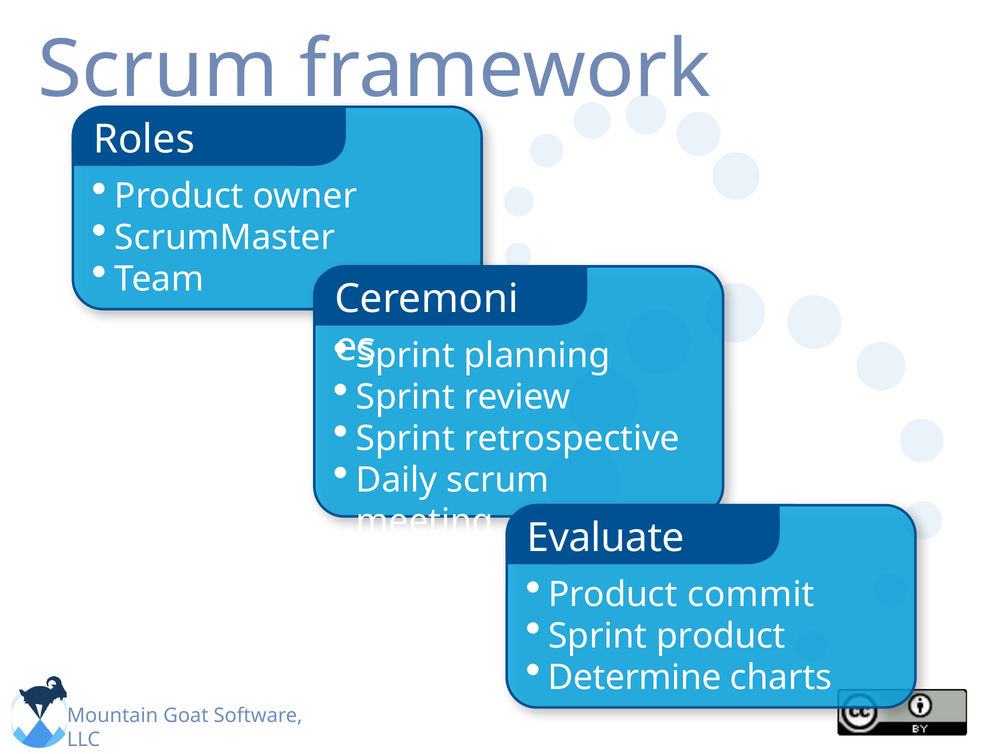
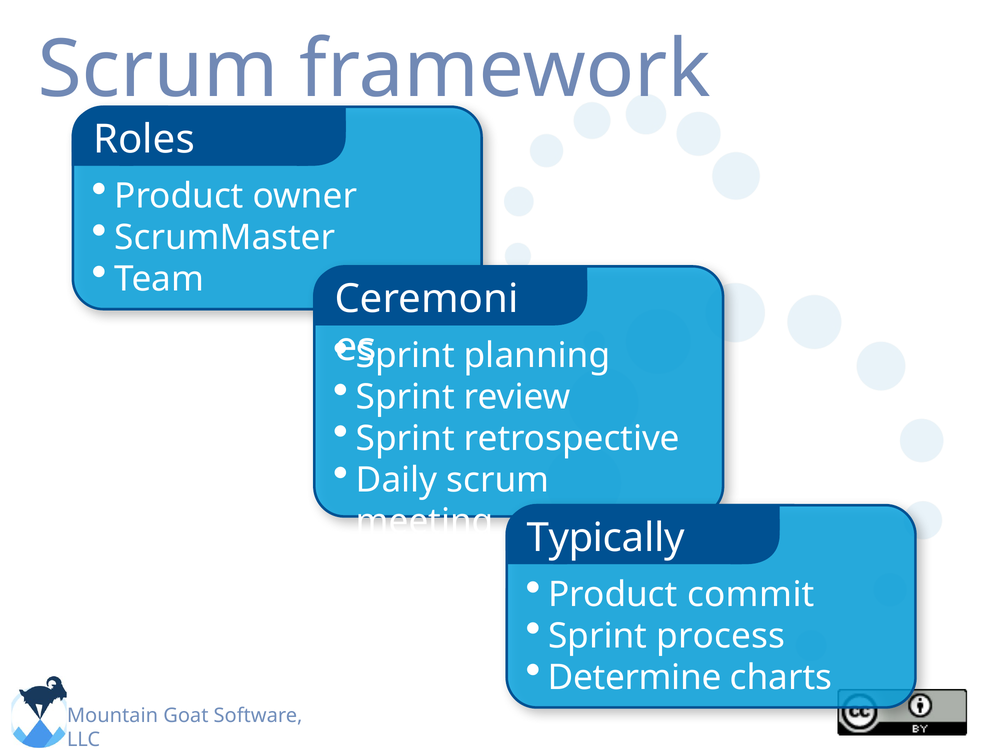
Evaluate: Evaluate -> Typically
Sprint product: product -> process
